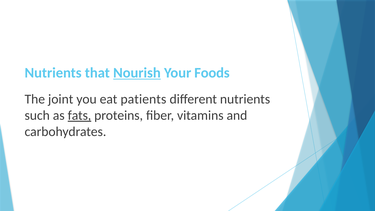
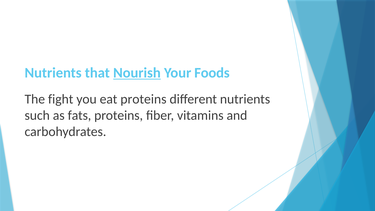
joint: joint -> fight
eat patients: patients -> proteins
fats underline: present -> none
